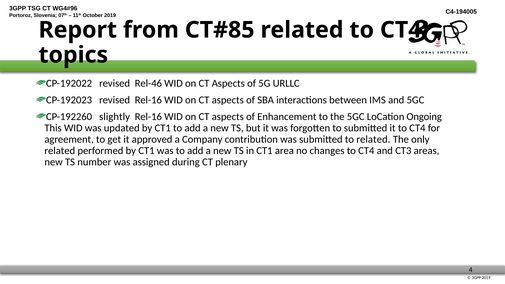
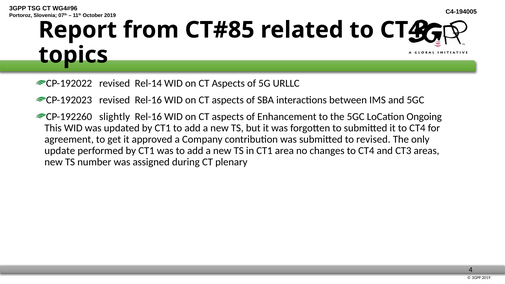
Rel-46: Rel-46 -> Rel-14
to related: related -> revised
related at (60, 151): related -> update
